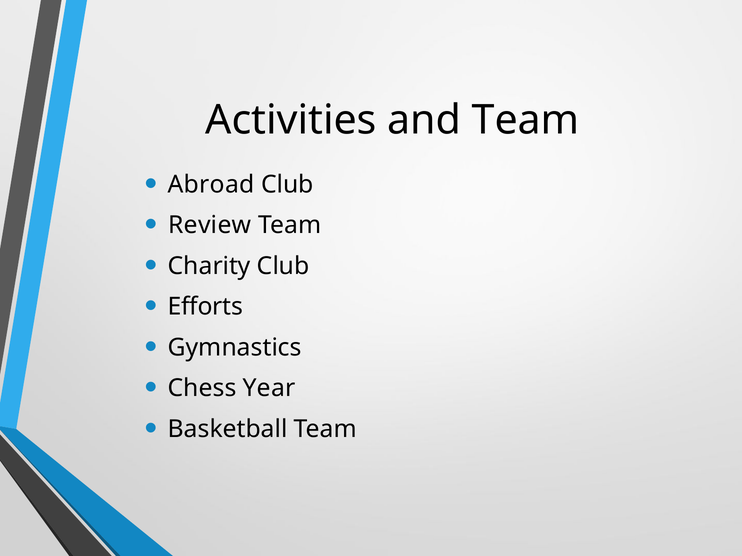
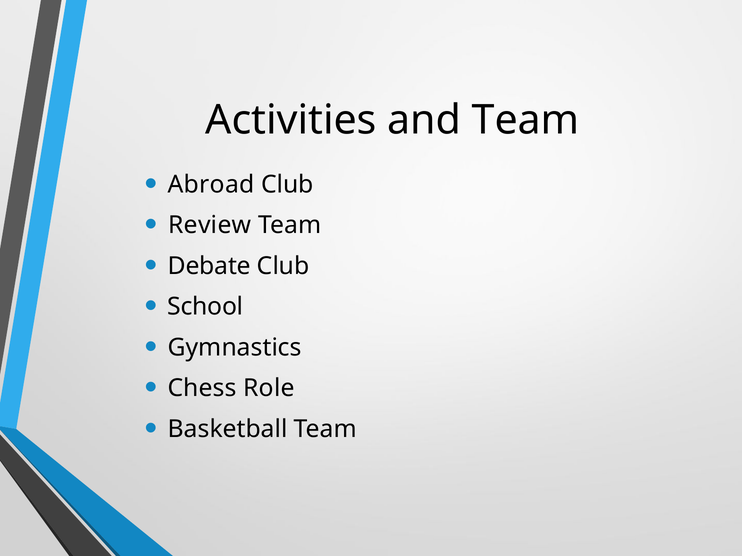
Charity: Charity -> Debate
Efforts: Efforts -> School
Year: Year -> Role
